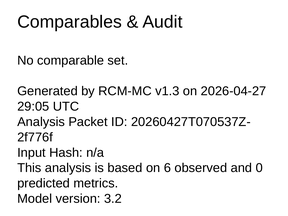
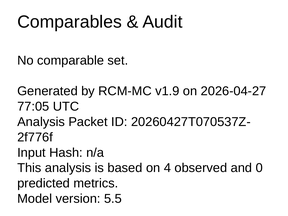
v1.3: v1.3 -> v1.9
29:05: 29:05 -> 77:05
6: 6 -> 4
3.2: 3.2 -> 5.5
